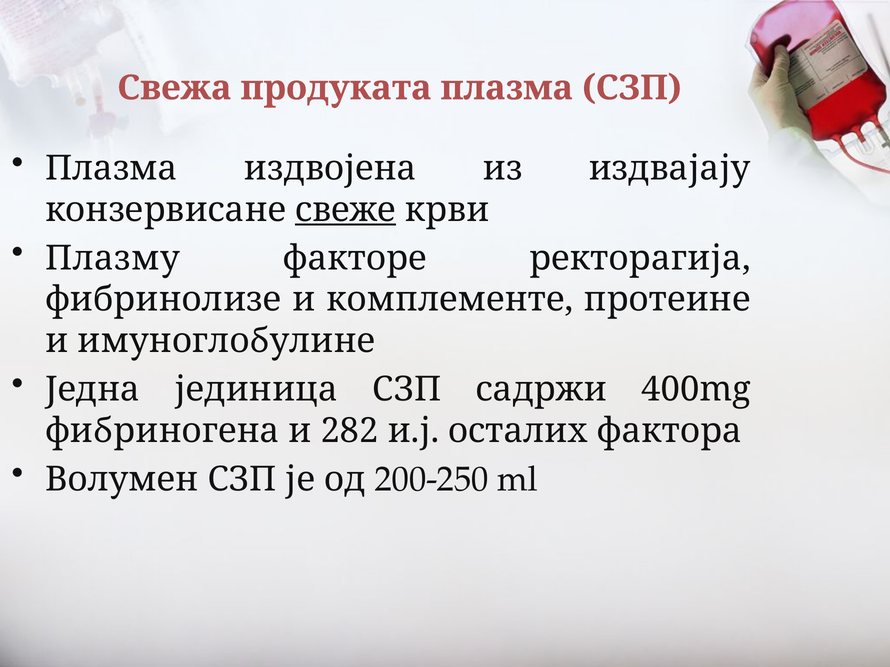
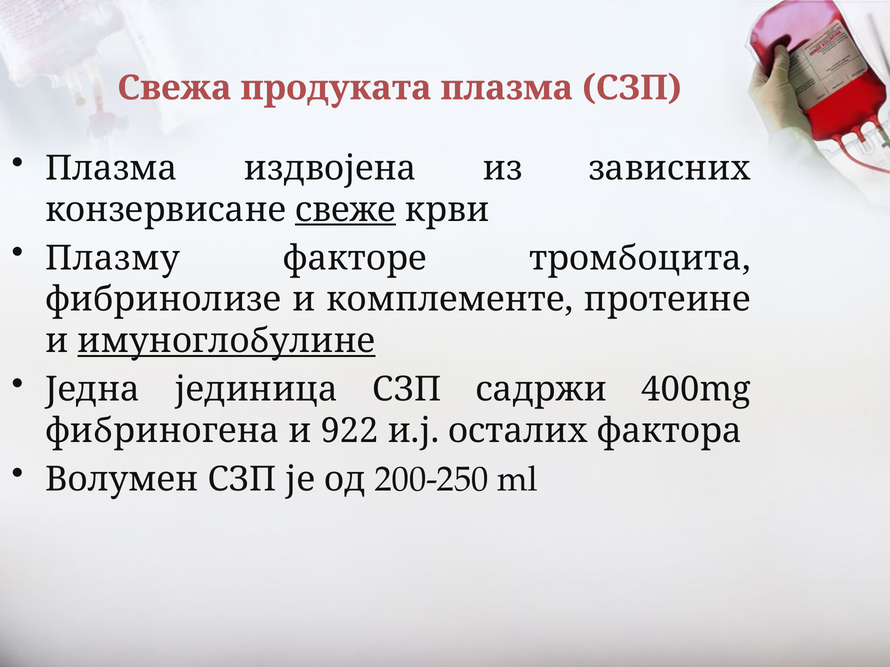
издвајају: издвајају -> зависних
ректорагија: ректорагија -> тромбоцита
имуноглобулине underline: none -> present
282: 282 -> 922
